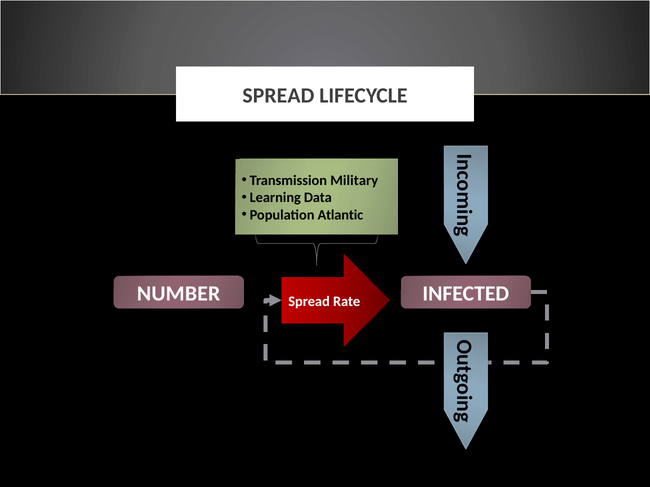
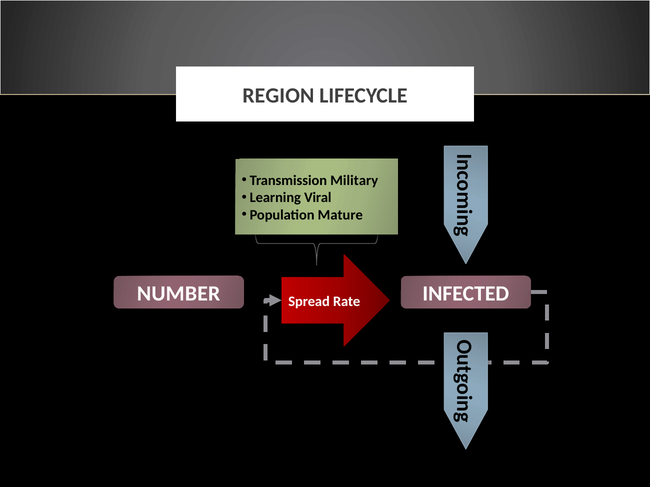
SPREAD at (278, 96): SPREAD -> REGION
Data: Data -> Viral
Atlantic: Atlantic -> Mature
